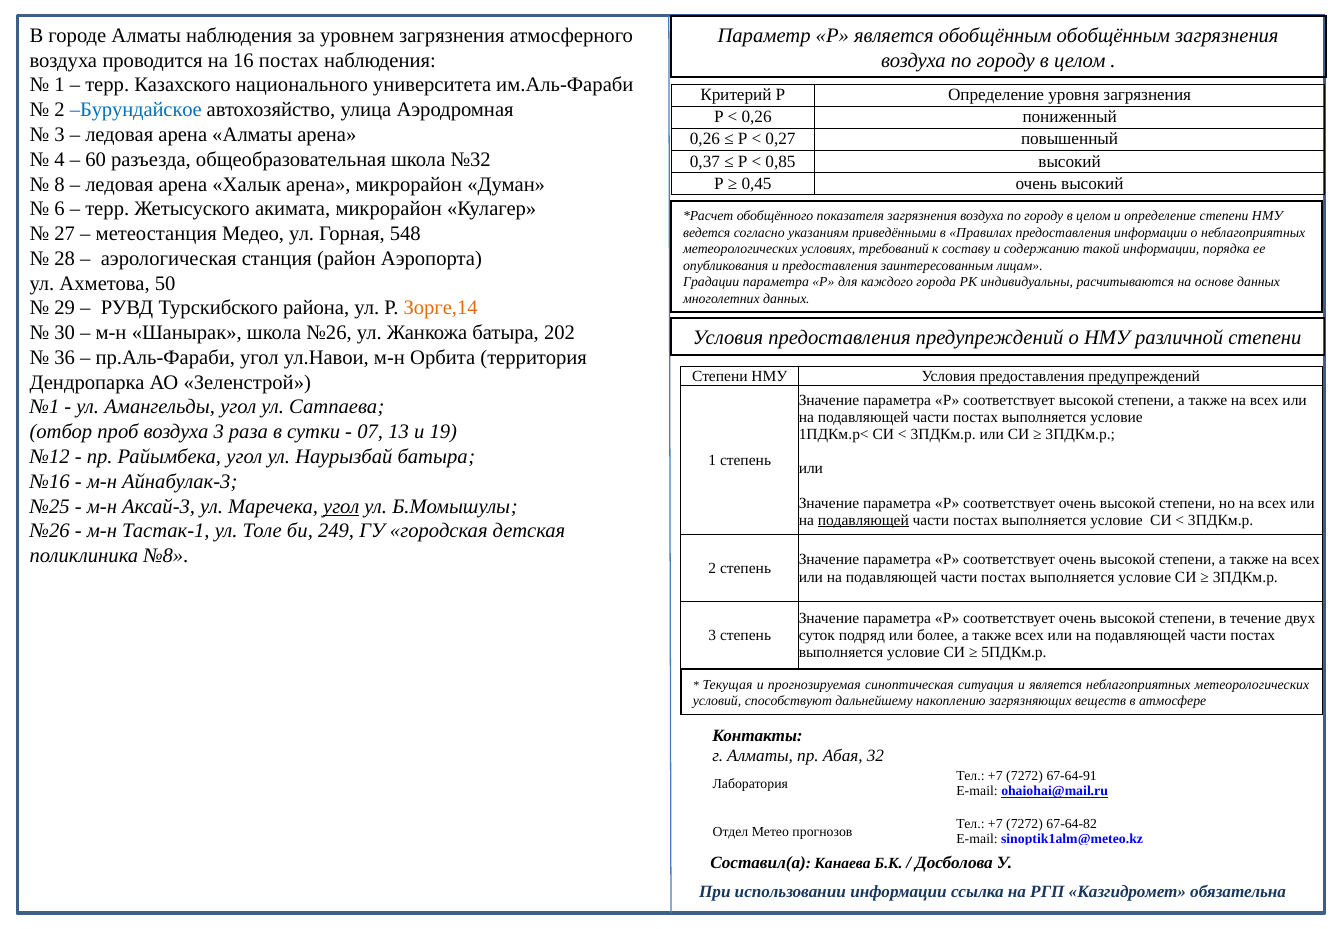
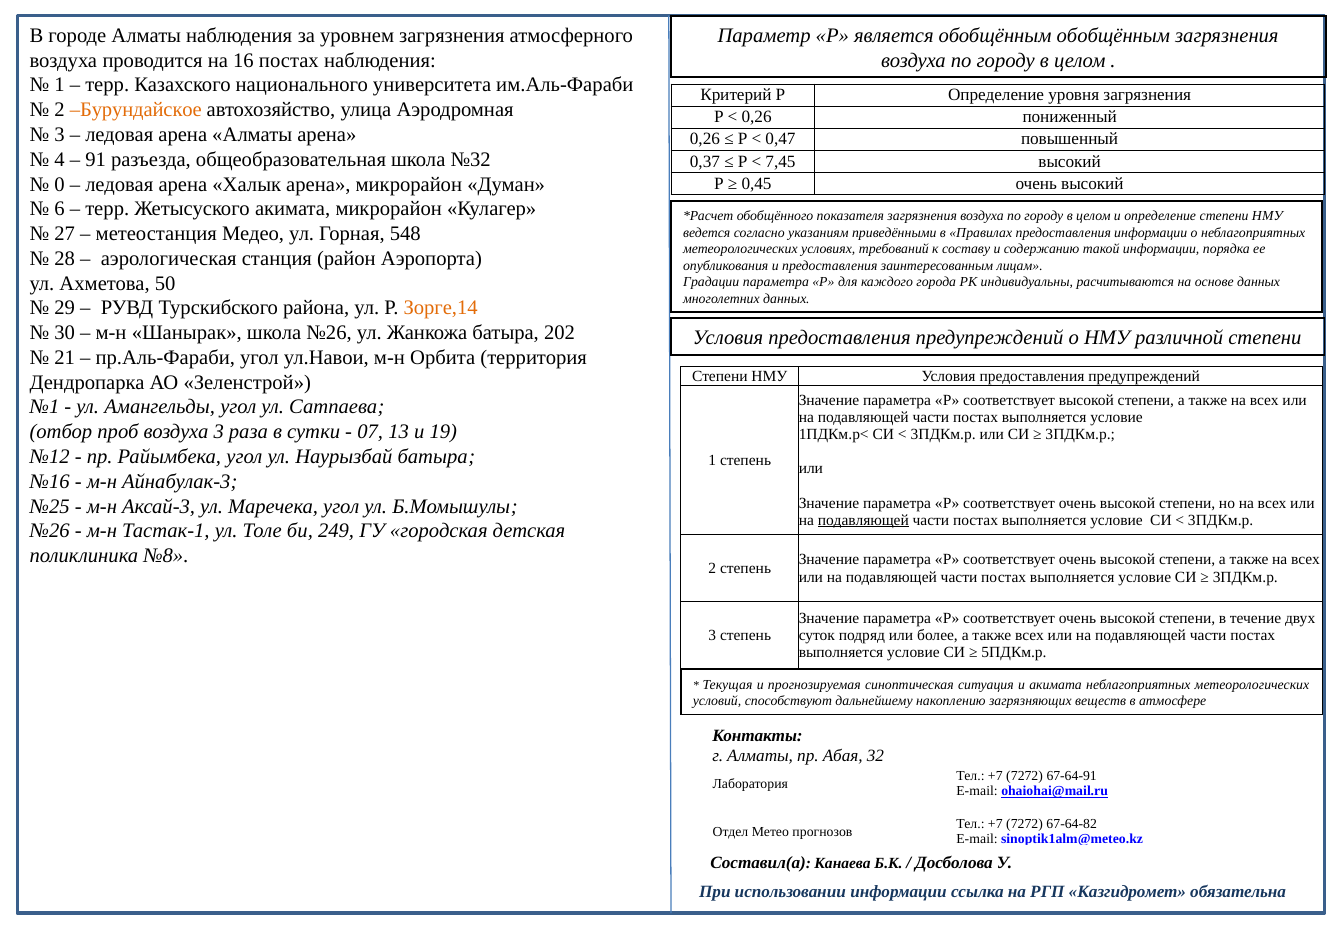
Бурундайское colour: blue -> orange
0,27: 0,27 -> 0,47
60: 60 -> 91
0,85: 0,85 -> 7,45
8: 8 -> 0
36: 36 -> 21
угол at (341, 506) underline: present -> none
и является: является -> акимата
